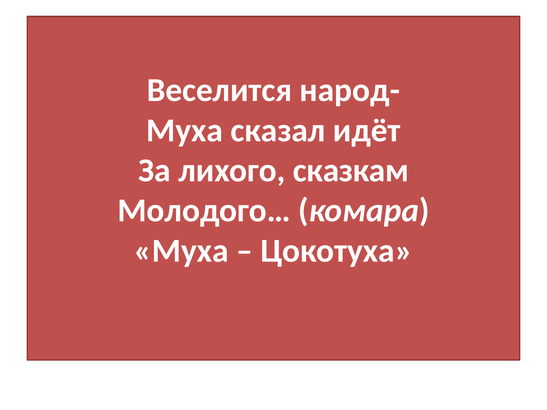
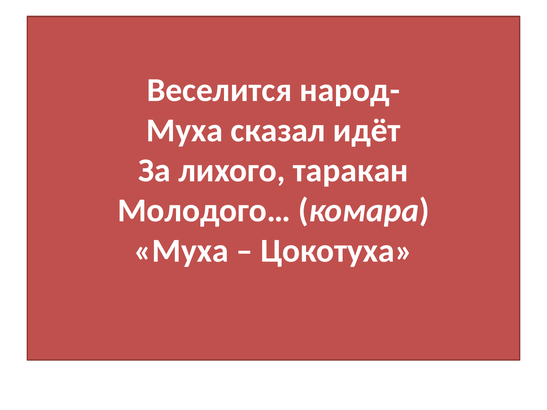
сказкам: сказкам -> таракан
